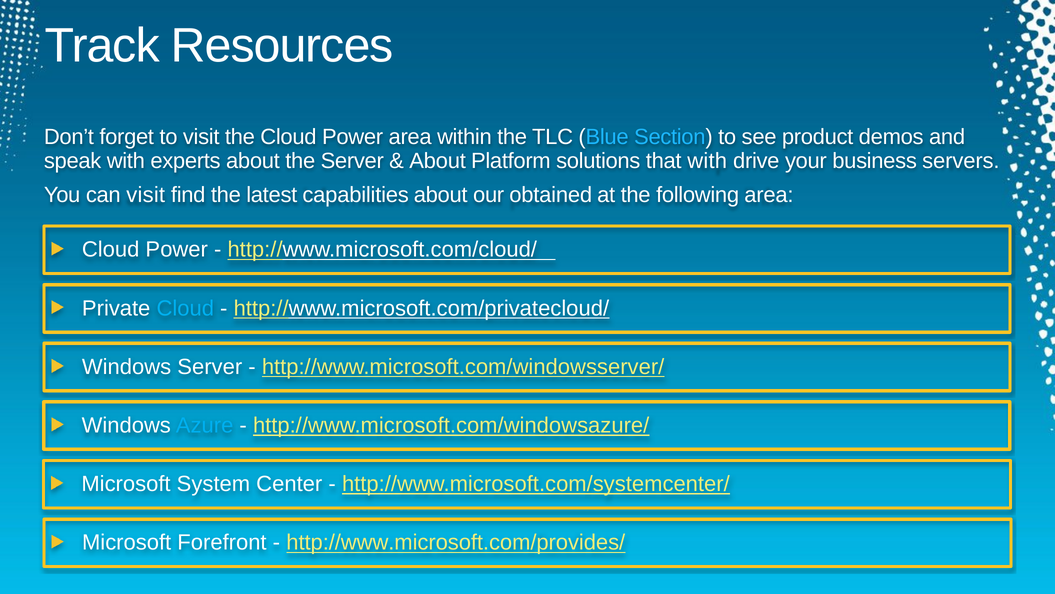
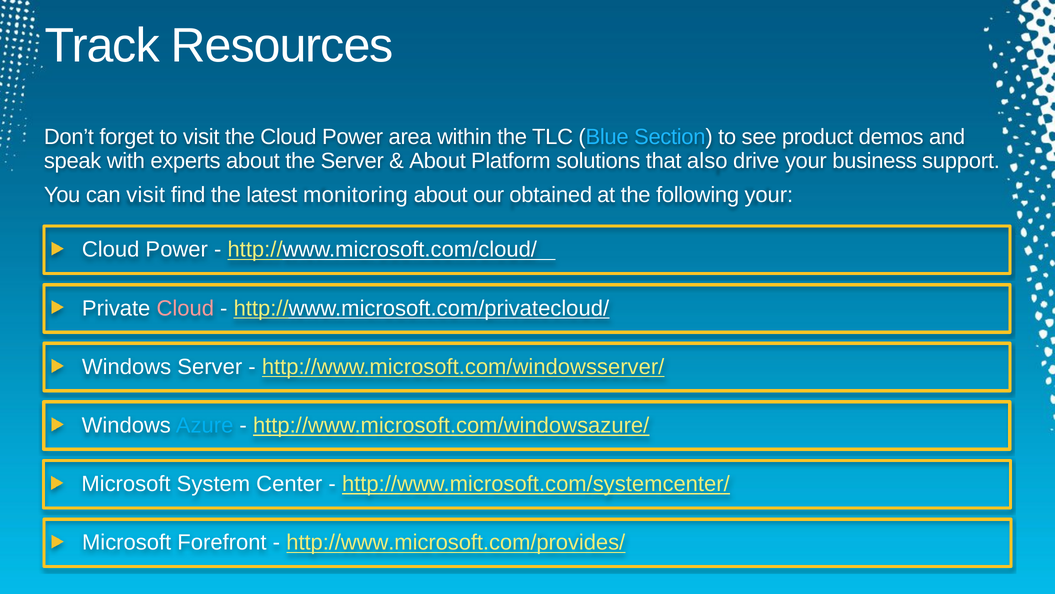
that with: with -> also
servers: servers -> support
capabilities: capabilities -> monitoring
following area: area -> your
Cloud at (185, 308) colour: light blue -> pink
